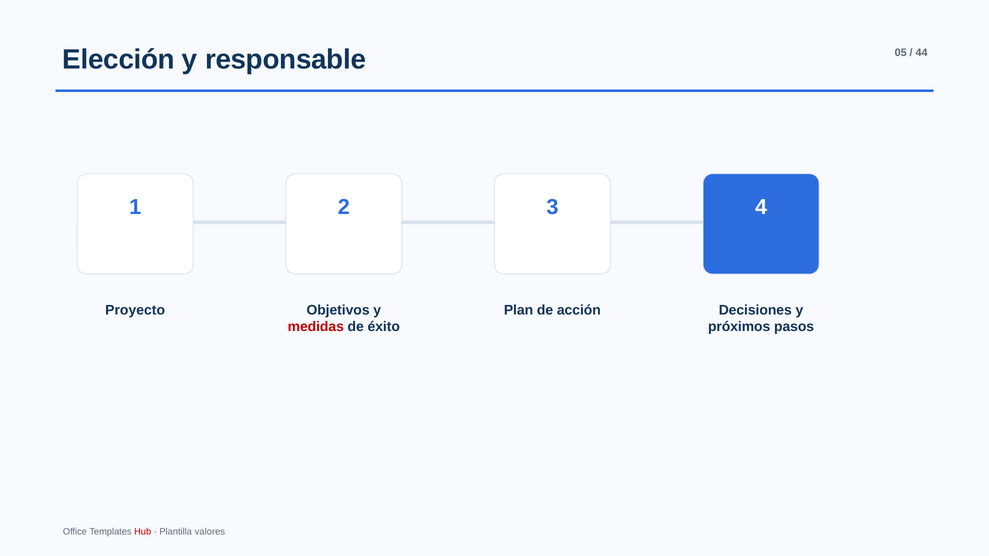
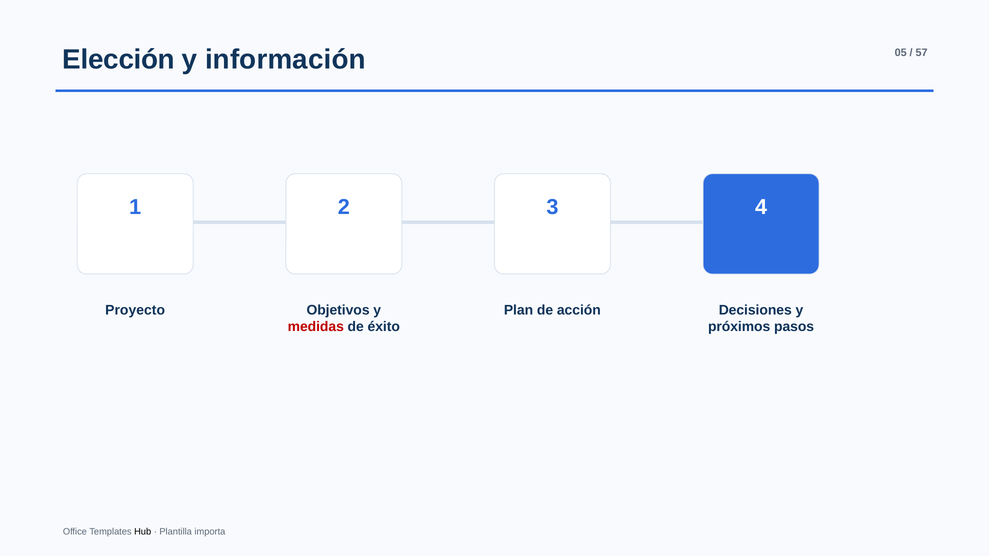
responsable: responsable -> información
44: 44 -> 57
Hub colour: red -> black
valores: valores -> importa
